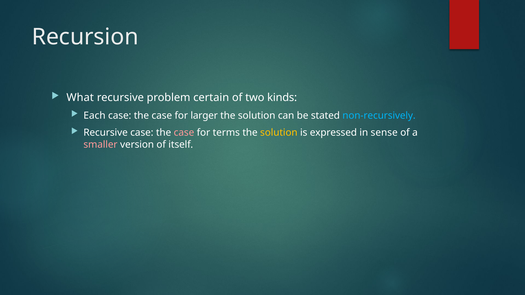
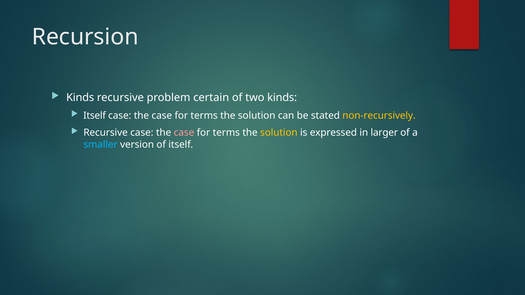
What at (80, 98): What -> Kinds
Each at (94, 116): Each -> Itself
larger at (204, 116): larger -> terms
non-recursively colour: light blue -> yellow
sense: sense -> larger
smaller colour: pink -> light blue
